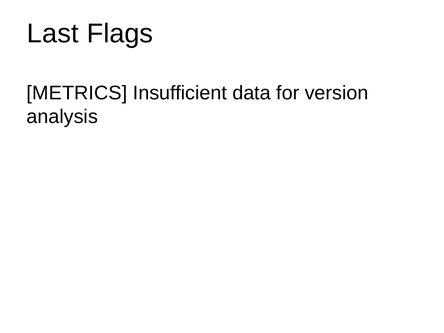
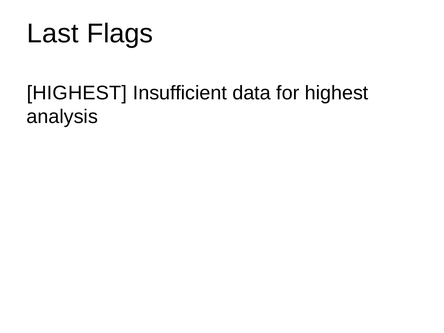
METRICS at (77, 93): METRICS -> HIGHEST
for version: version -> highest
